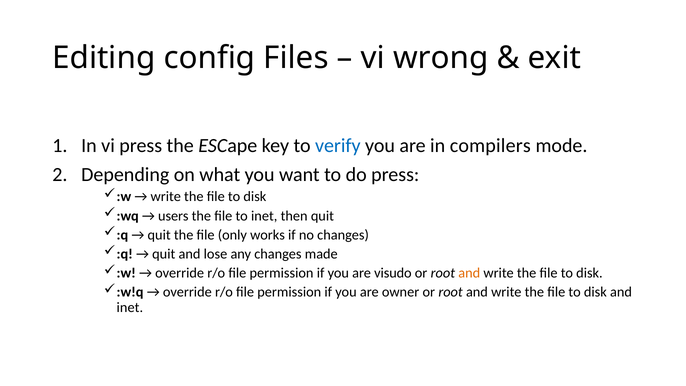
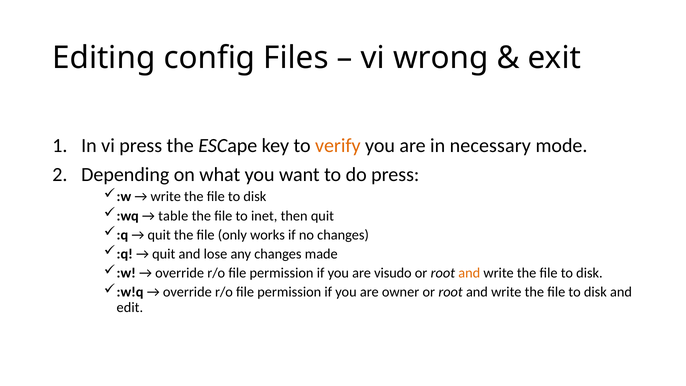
verify colour: blue -> orange
compilers: compilers -> necessary
users: users -> table
inet at (130, 307): inet -> edit
